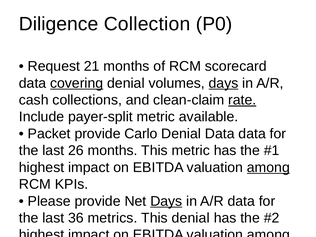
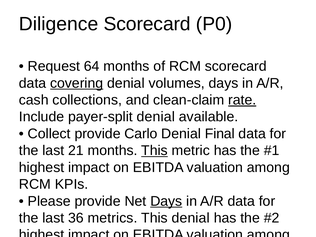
Diligence Collection: Collection -> Scorecard
21: 21 -> 64
days at (224, 83) underline: present -> none
payer-split metric: metric -> denial
Packet at (49, 134): Packet -> Collect
Denial Data: Data -> Final
26: 26 -> 21
This at (154, 151) underline: none -> present
among at (268, 167) underline: present -> none
